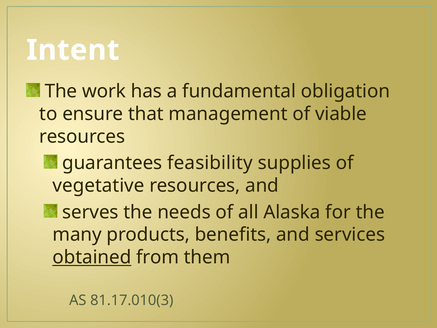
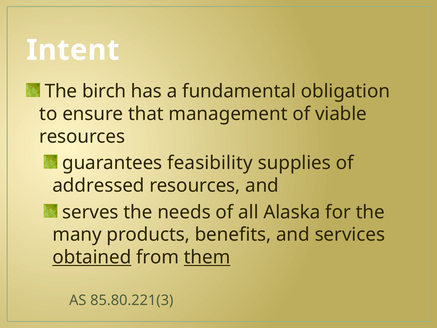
work: work -> birch
vegetative: vegetative -> addressed
them underline: none -> present
81.17.010(3: 81.17.010(3 -> 85.80.221(3
